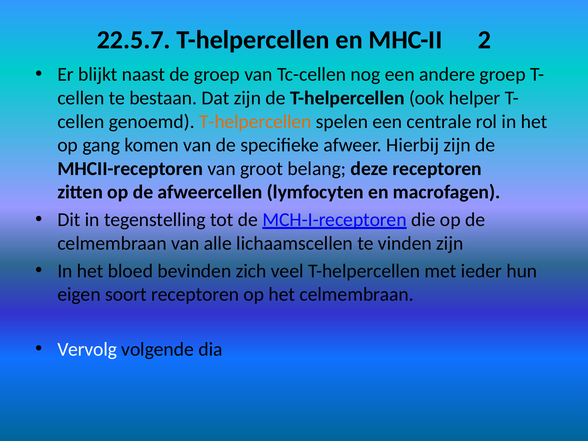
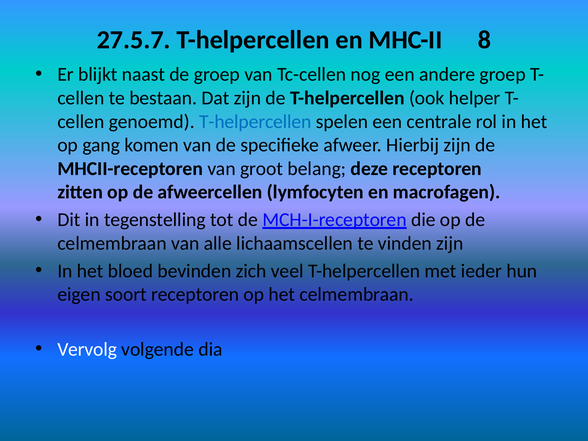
22.5.7: 22.5.7 -> 27.5.7
2: 2 -> 8
T-helpercellen at (255, 122) colour: orange -> blue
